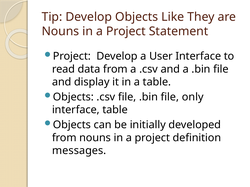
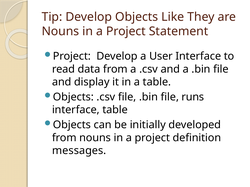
only: only -> runs
